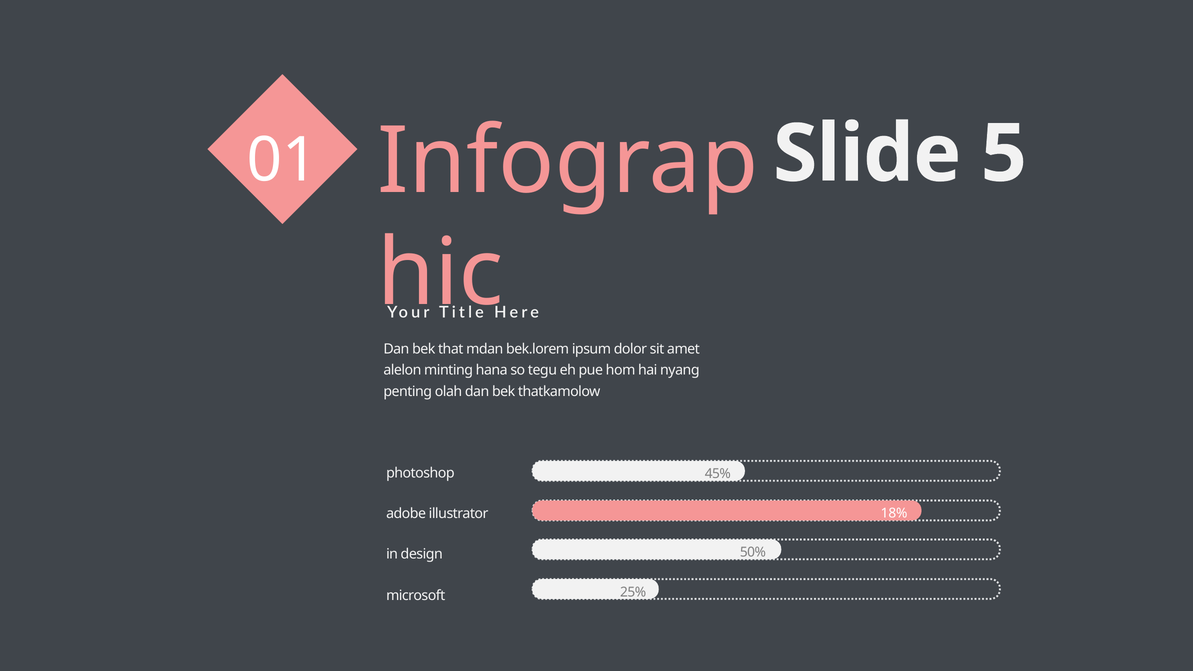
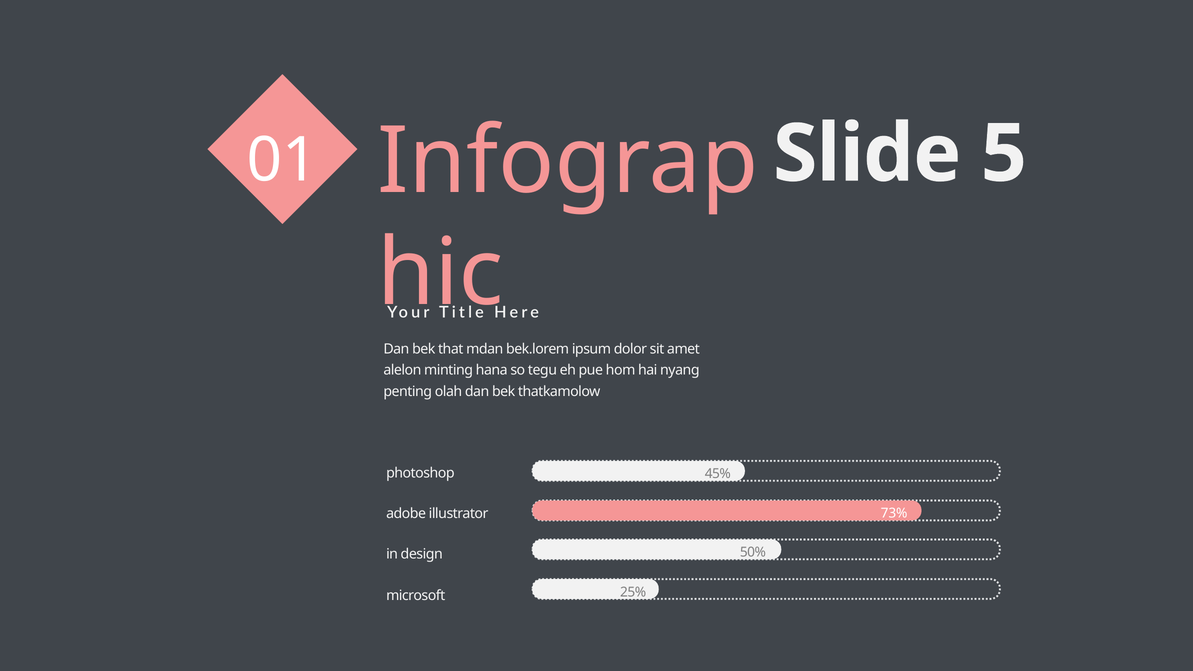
18%: 18% -> 73%
